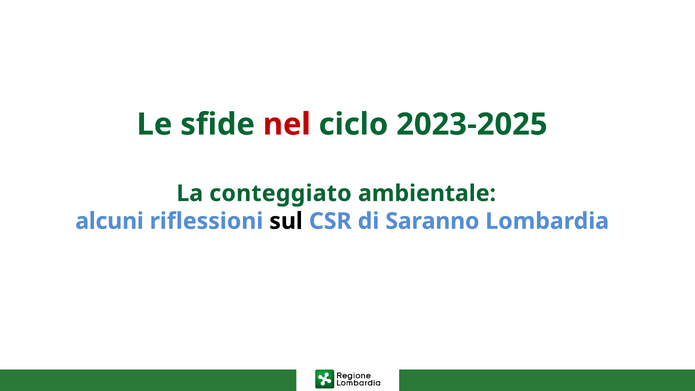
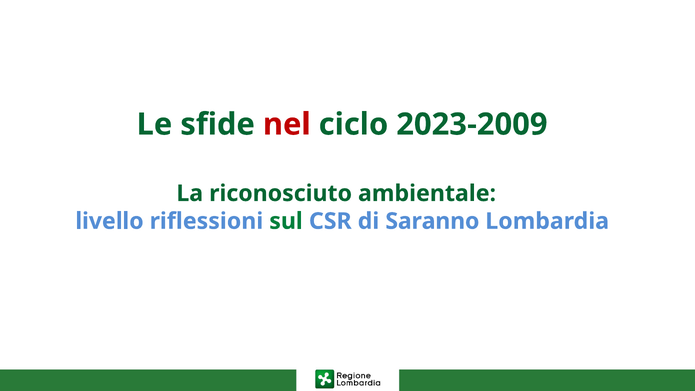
2023-2025: 2023-2025 -> 2023-2009
conteggiato: conteggiato -> riconosciuto
alcuni: alcuni -> livello
sul colour: black -> green
